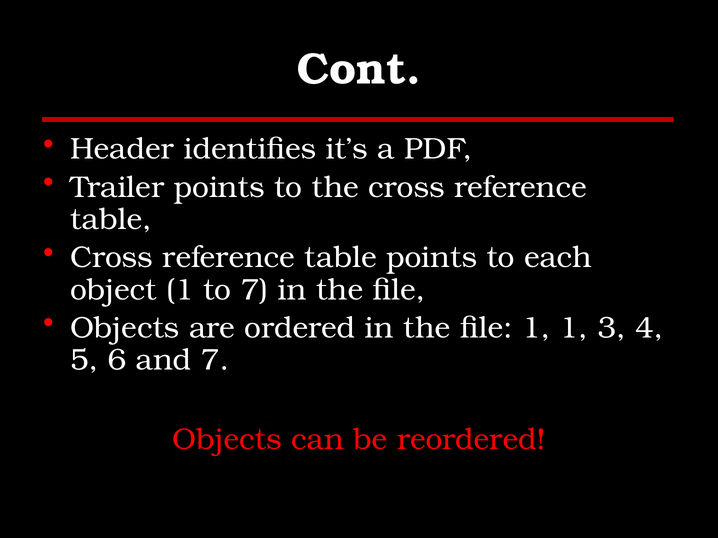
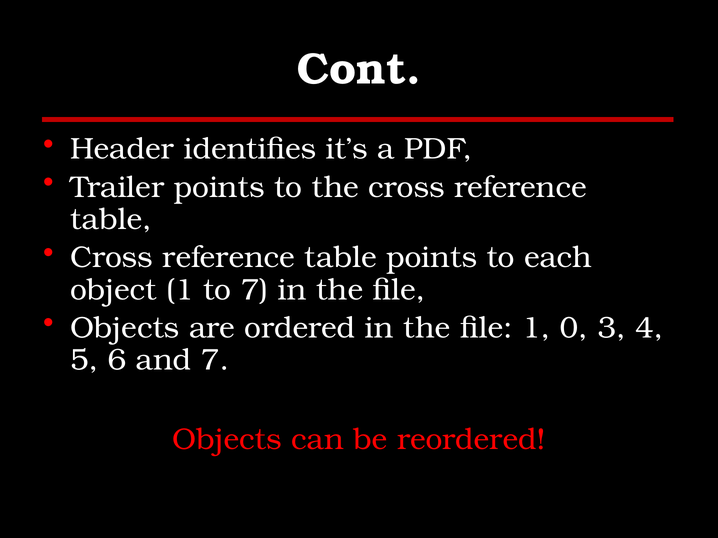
1 1: 1 -> 0
